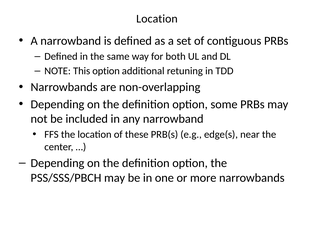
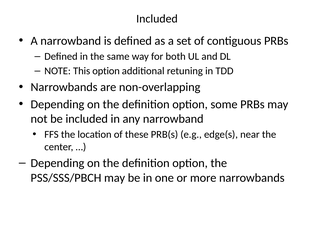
Location at (157, 19): Location -> Included
